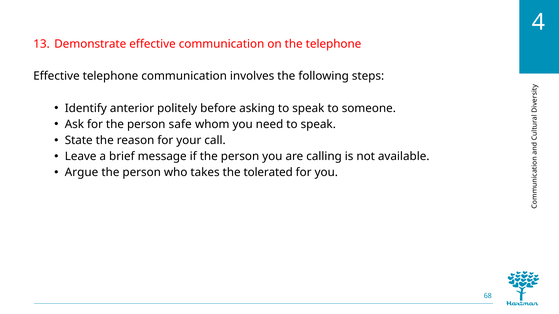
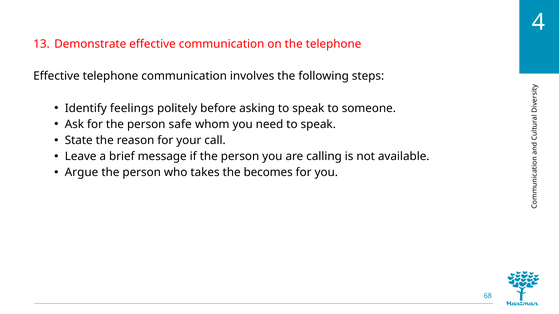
anterior: anterior -> feelings
tolerated: tolerated -> becomes
